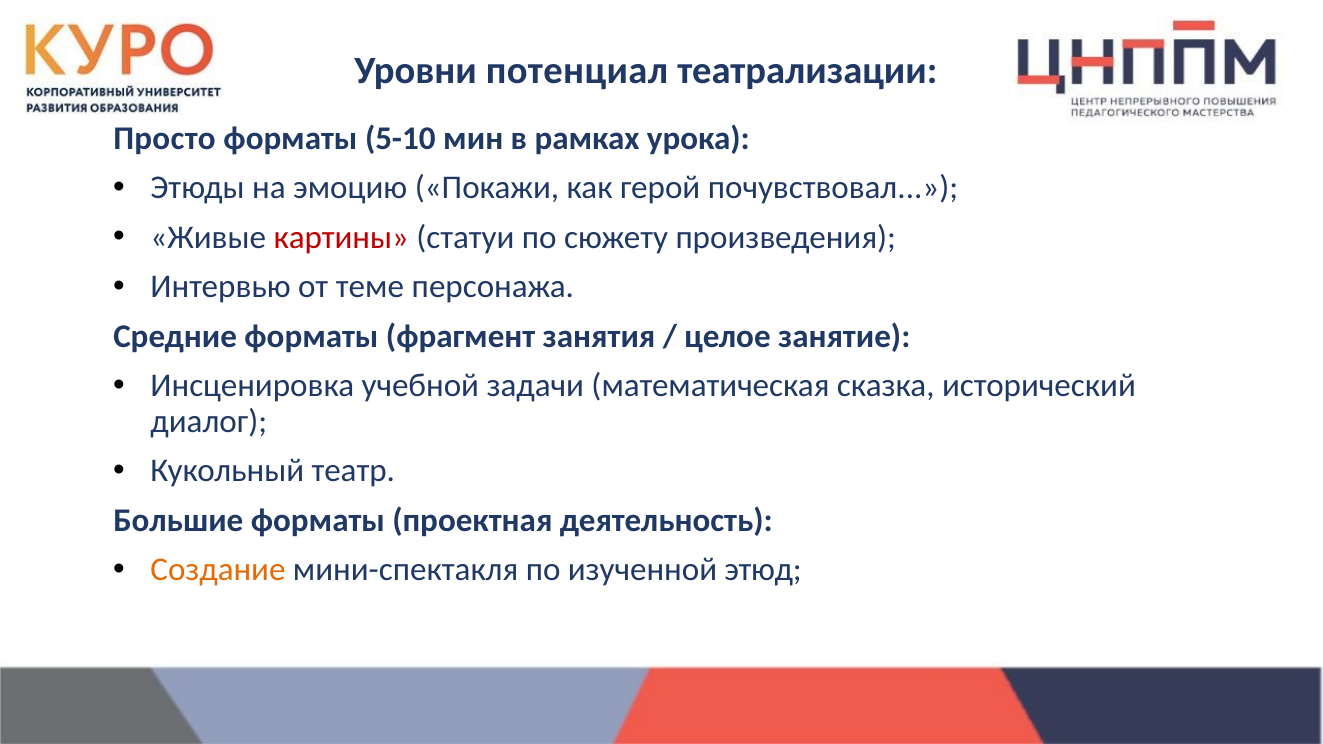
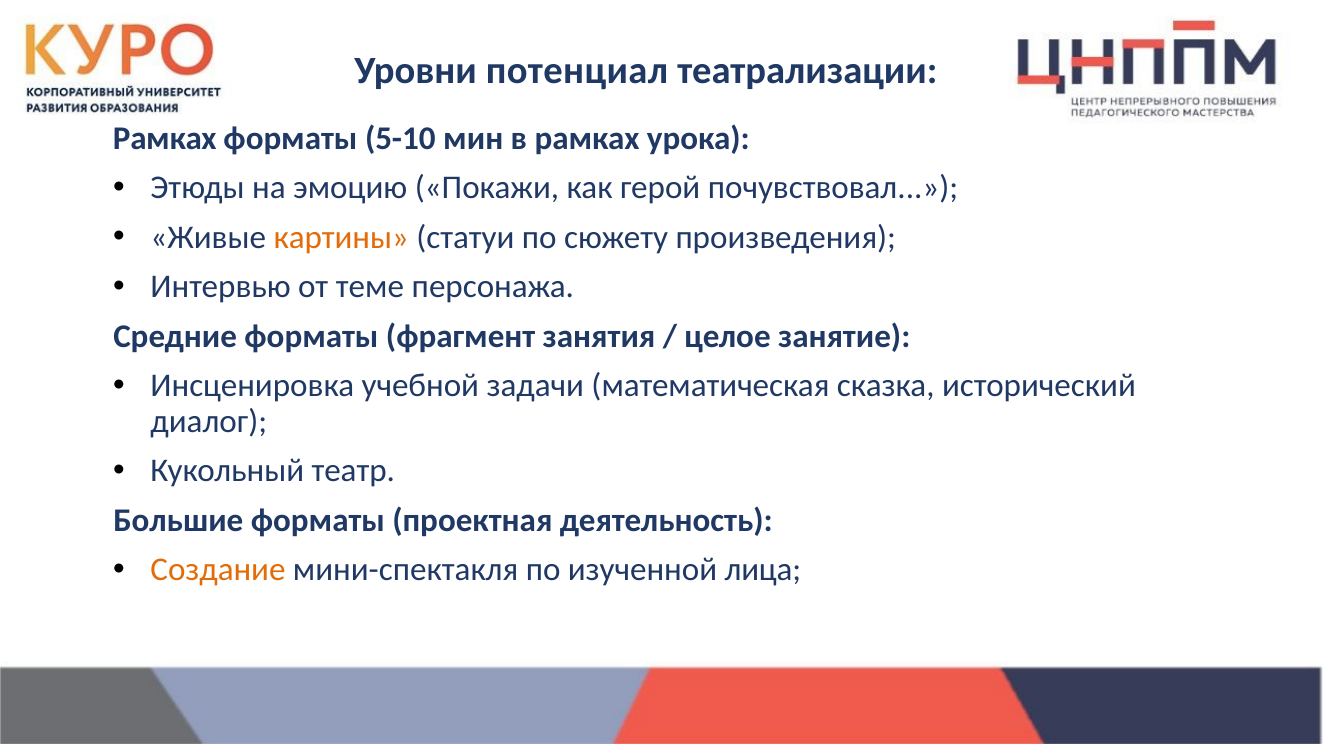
Просто at (165, 138): Просто -> Рамках
картины colour: red -> orange
этюд: этюд -> лица
